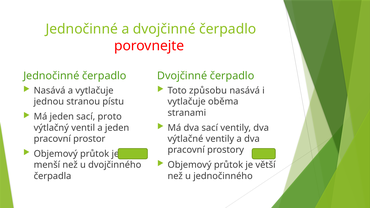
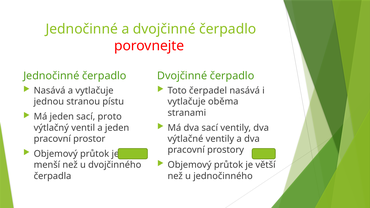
způsobu: způsobu -> čerpadel
